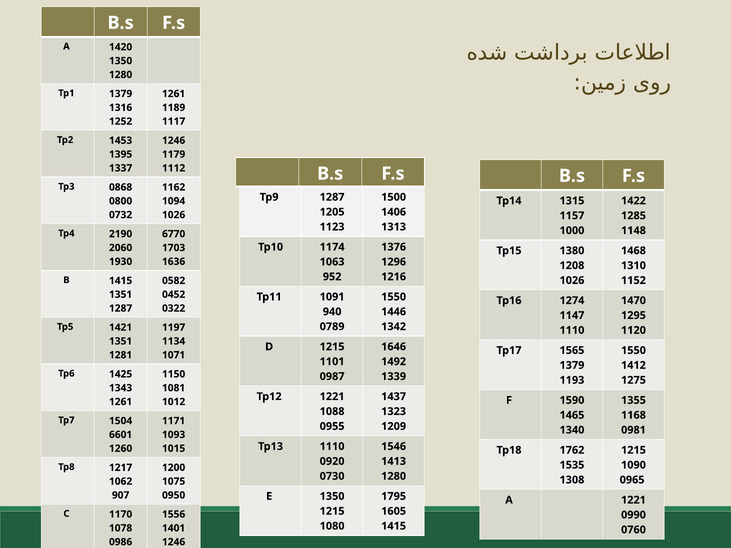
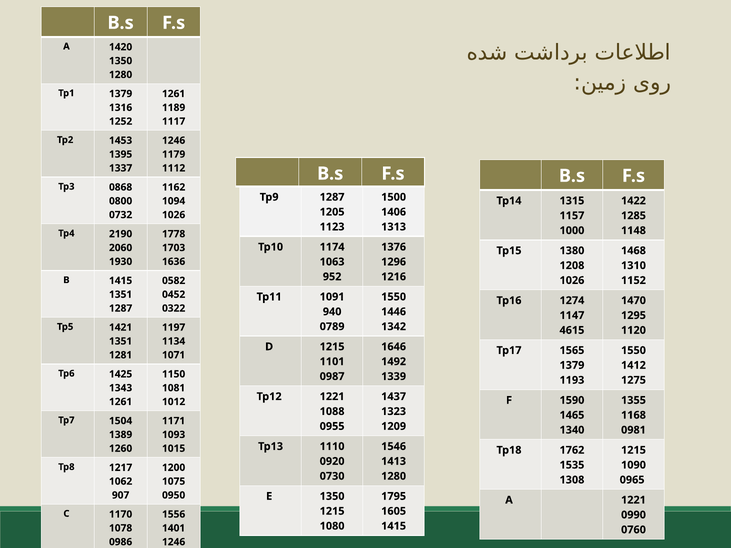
6770: 6770 -> 1778
1110 at (572, 330): 1110 -> 4615
6601: 6601 -> 1389
